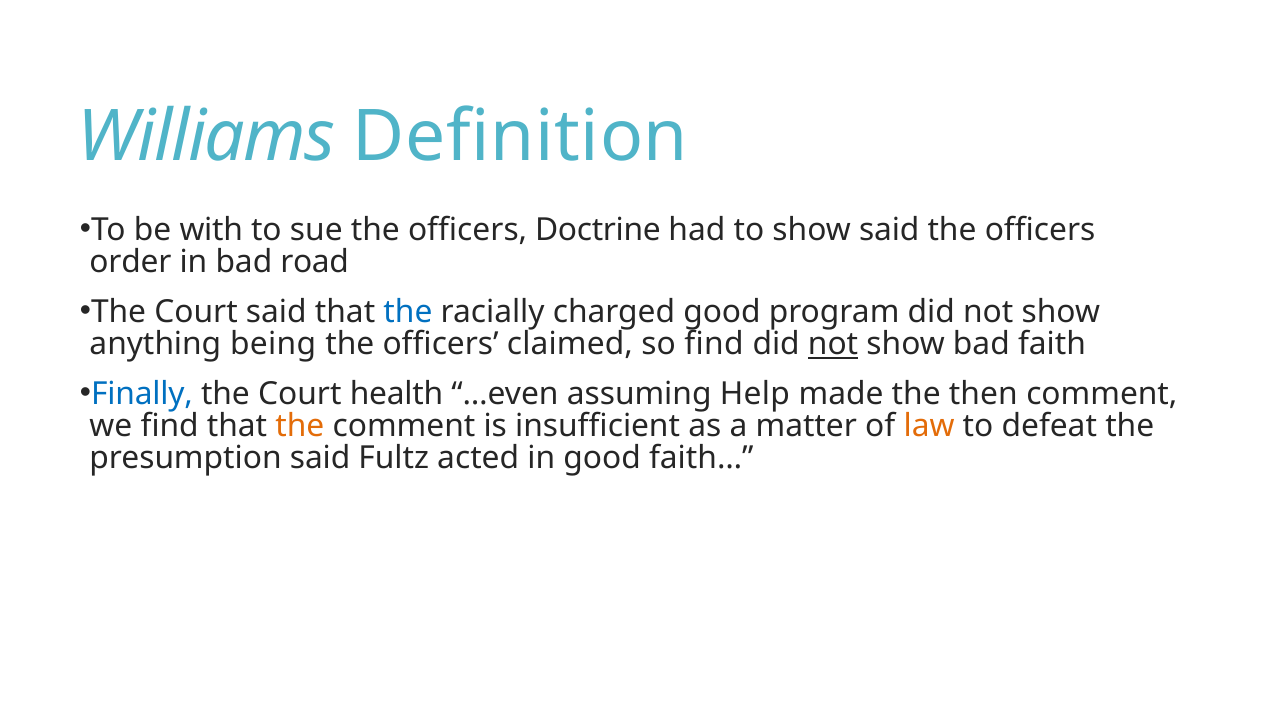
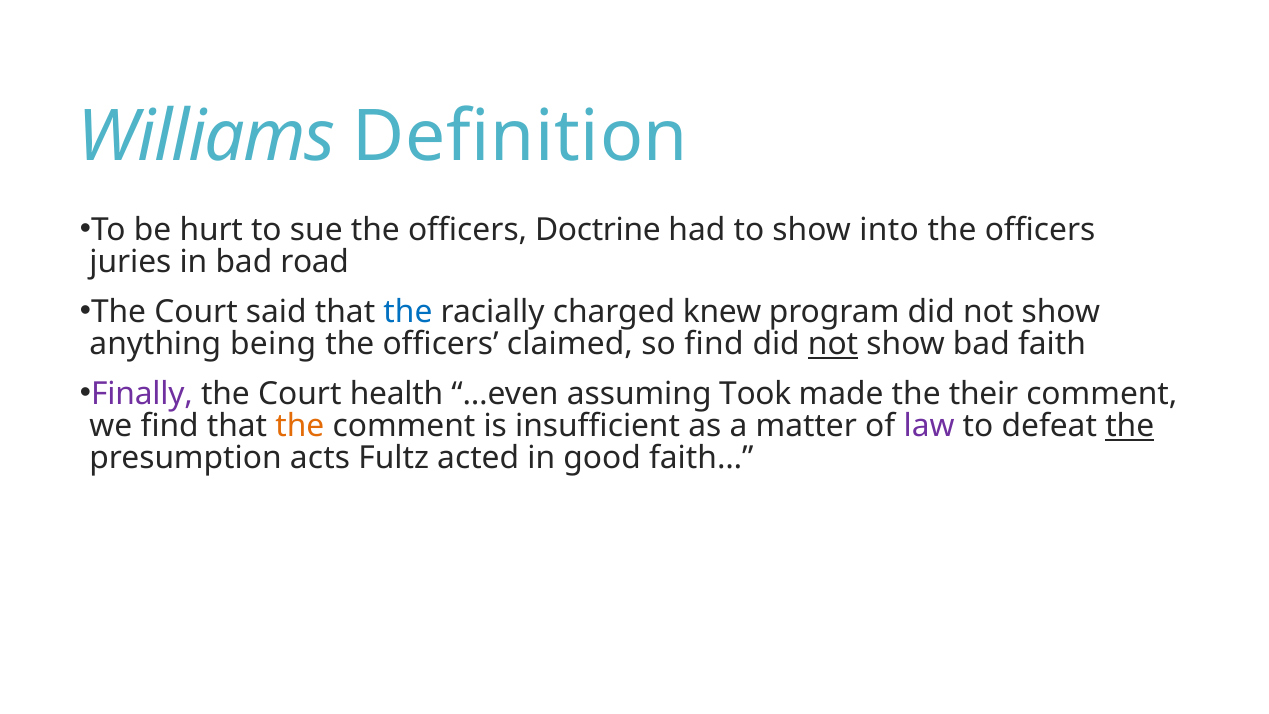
with: with -> hurt
show said: said -> into
order: order -> juries
charged good: good -> knew
Finally colour: blue -> purple
Help: Help -> Took
then: then -> their
law colour: orange -> purple
the at (1130, 426) underline: none -> present
presumption said: said -> acts
